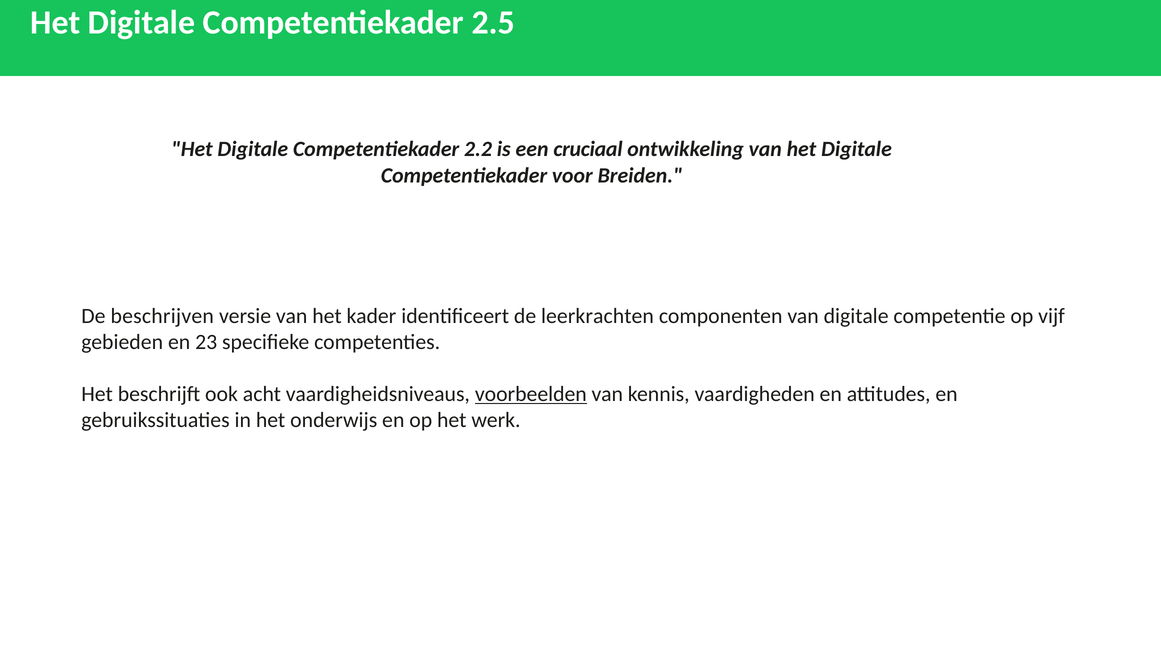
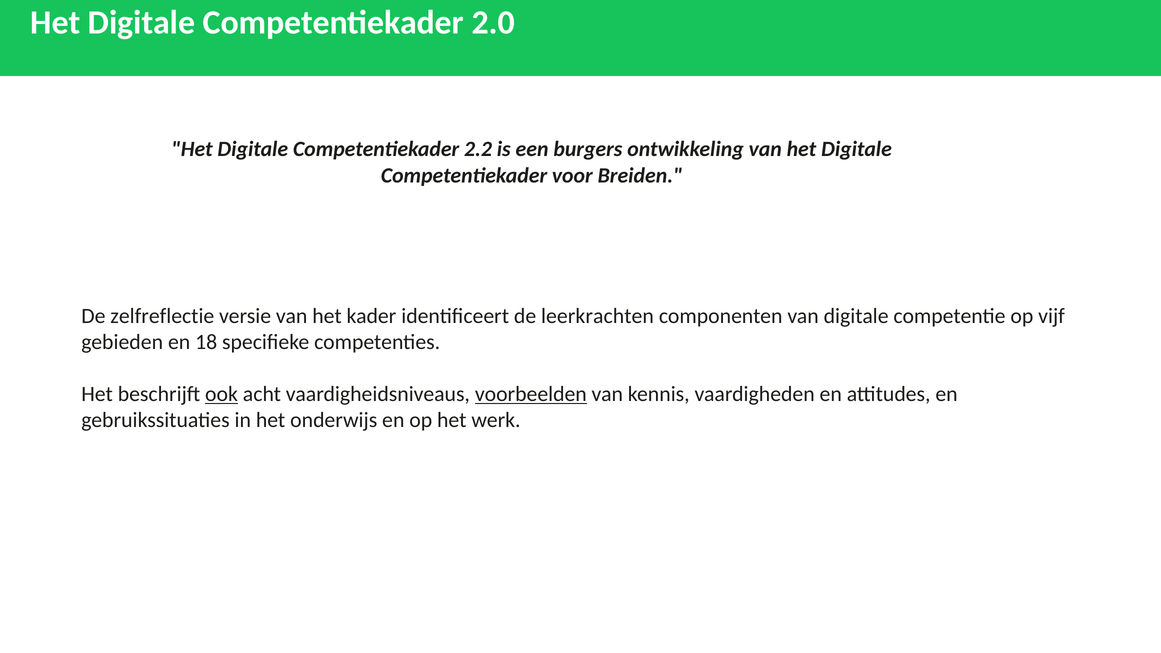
2.5: 2.5 -> 2.0
cruciaal: cruciaal -> burgers
beschrijven: beschrijven -> zelfreflectie
23: 23 -> 18
ook underline: none -> present
